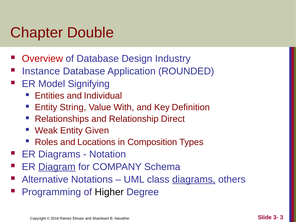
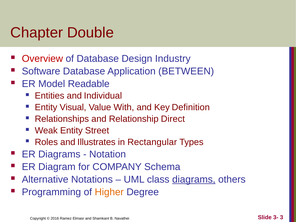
Instance: Instance -> Software
ROUNDED: ROUNDED -> BETWEEN
Signifying: Signifying -> Readable
String: String -> Visual
Given: Given -> Street
Locations: Locations -> Illustrates
Composition: Composition -> Rectangular
Diagram underline: present -> none
Higher colour: black -> orange
